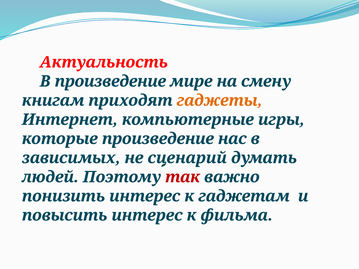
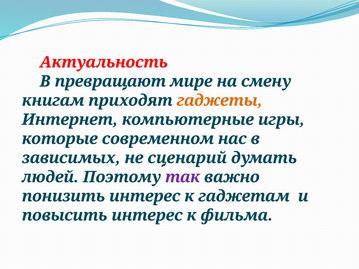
В произведение: произведение -> превращают
которые произведение: произведение -> современном
так colour: red -> purple
